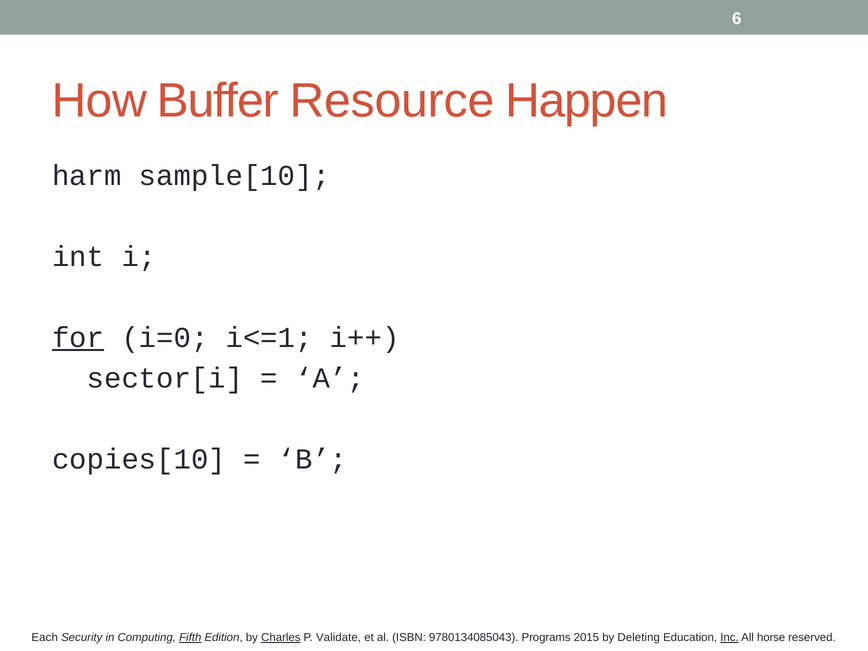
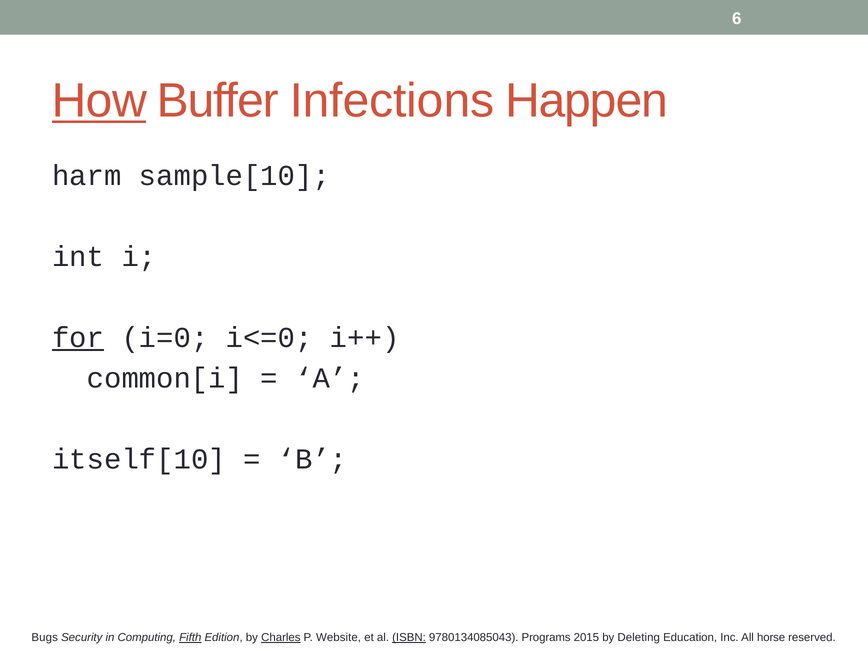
How underline: none -> present
Resource: Resource -> Infections
i<=1: i<=1 -> i<=0
sector[i: sector[i -> common[i
copies[10: copies[10 -> itself[10
Each: Each -> Bugs
Validate: Validate -> Website
ISBN underline: none -> present
Inc underline: present -> none
